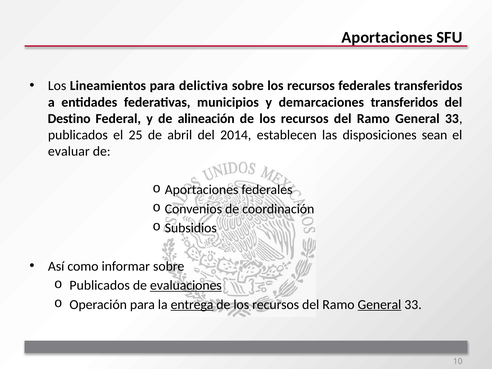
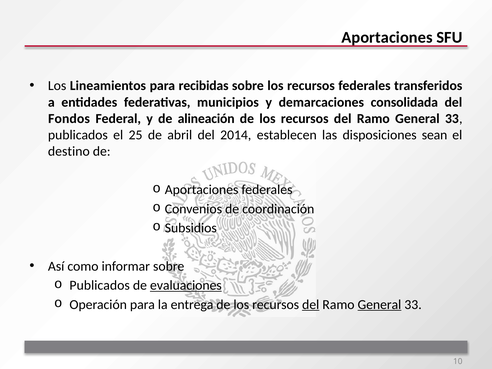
delictiva: delictiva -> recibidas
demarcaciones transferidos: transferidos -> consolidada
Destino: Destino -> Fondos
evaluar: evaluar -> destino
entrega underline: present -> none
del at (311, 305) underline: none -> present
